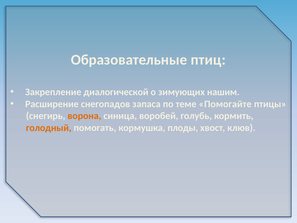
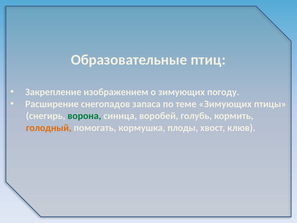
диалогической: диалогической -> изображением
нашим: нашим -> погоду
теме Помогайте: Помогайте -> Зимующих
ворона colour: orange -> green
